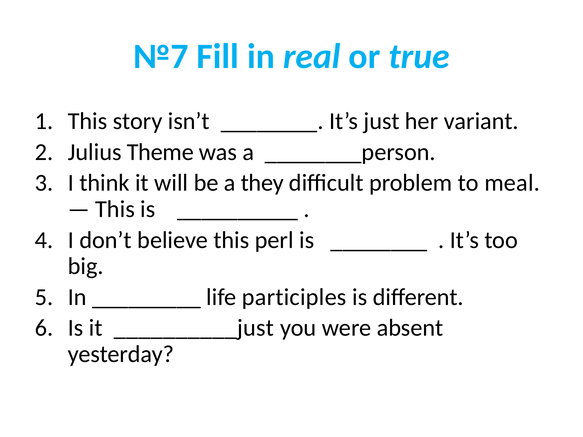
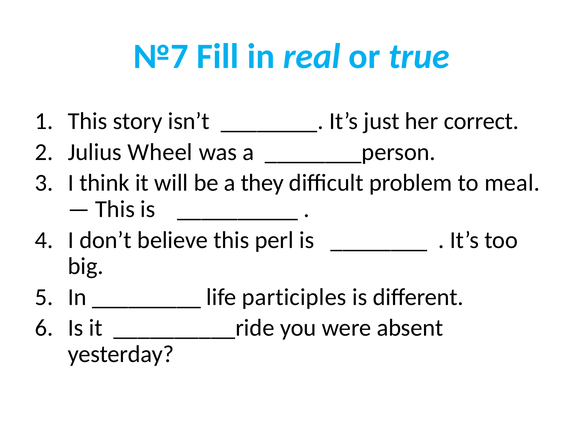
variant: variant -> correct
Theme: Theme -> Wheel
__________just: __________just -> __________ride
